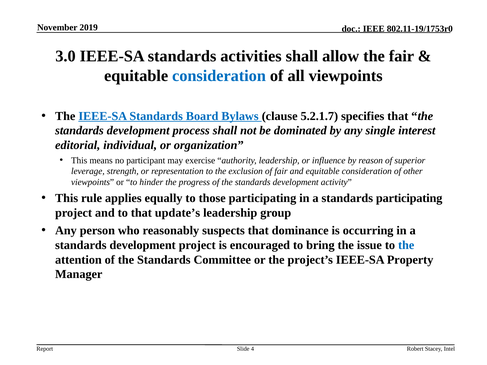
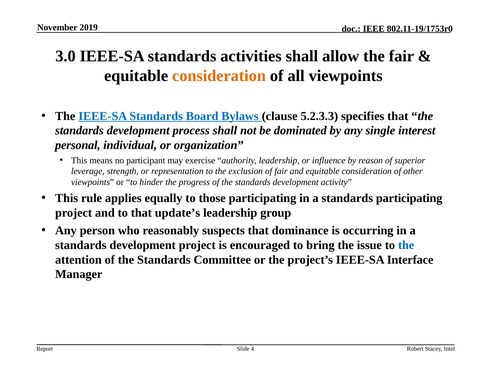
consideration at (219, 76) colour: blue -> orange
5.2.1.7: 5.2.1.7 -> 5.2.3.3
editorial: editorial -> personal
Property: Property -> Interface
